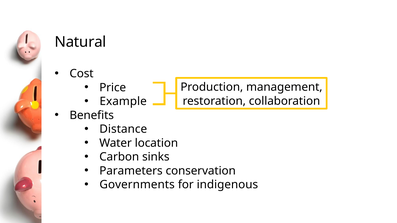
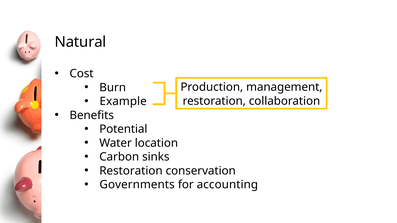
Price: Price -> Burn
Distance: Distance -> Potential
Parameters at (131, 171): Parameters -> Restoration
indigenous: indigenous -> accounting
